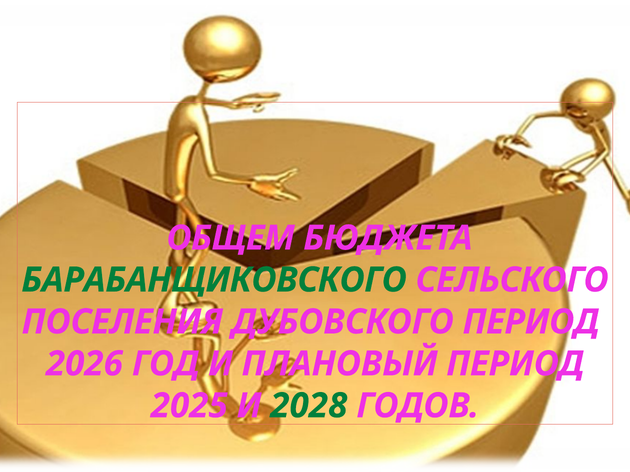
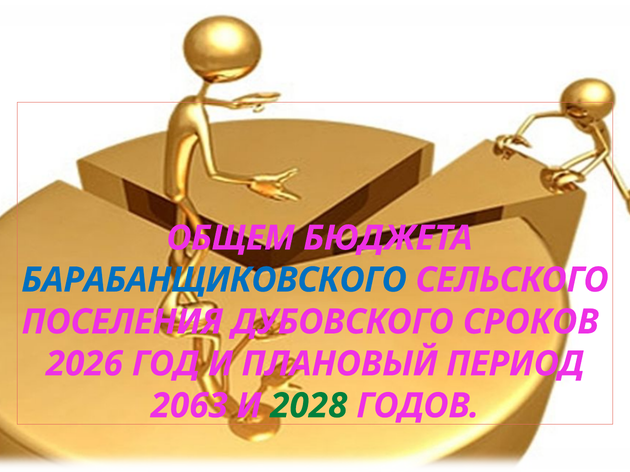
БАРАБАНЩИКОВСКОГО colour: green -> blue
ДУБОВСКОГО ПЕРИОД: ПЕРИОД -> СРОКОВ
2025: 2025 -> 2063
